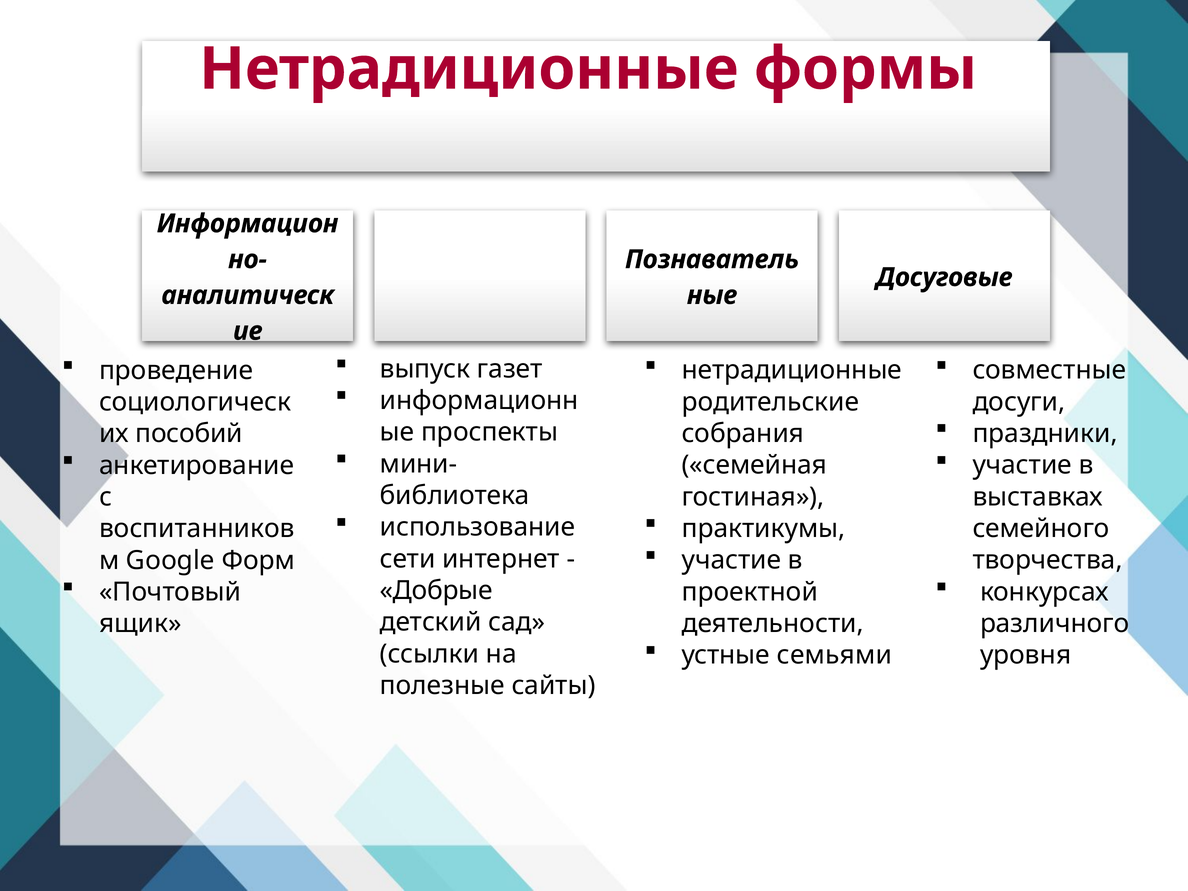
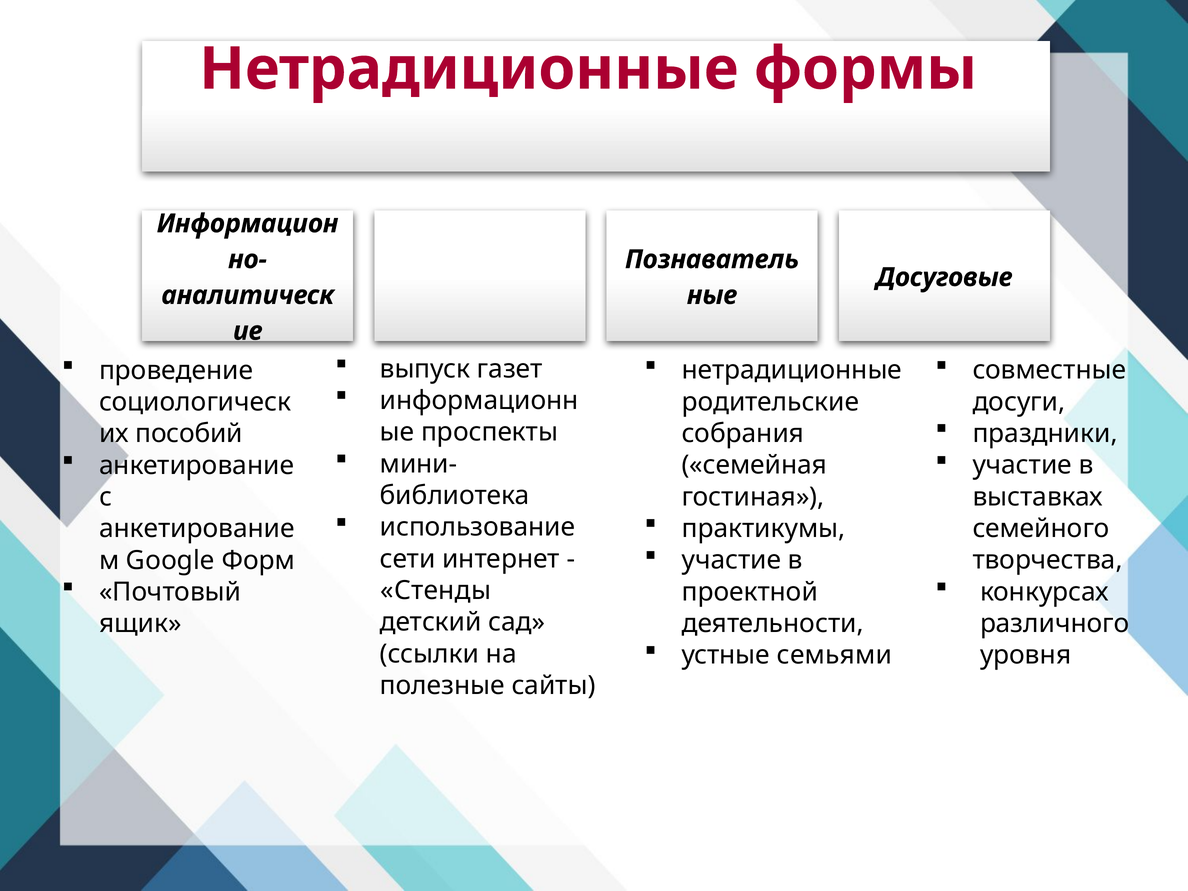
воспитанников at (197, 529): воспитанников -> анкетирование
Добрые: Добрые -> Стенды
